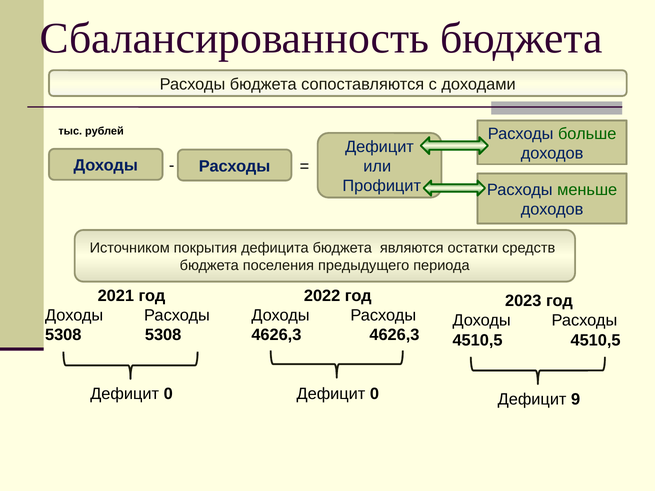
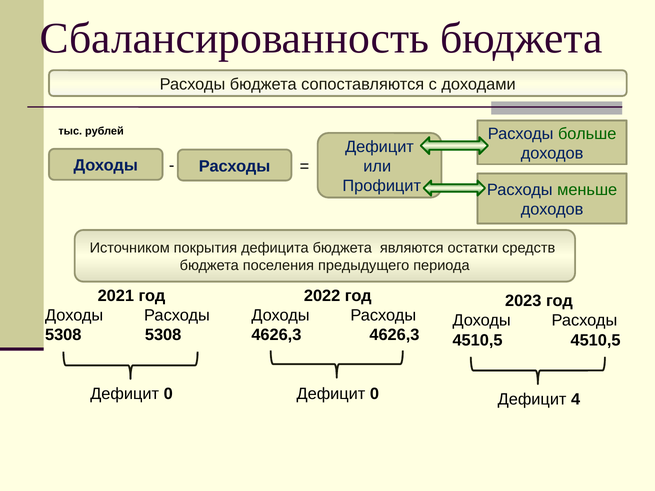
9: 9 -> 4
